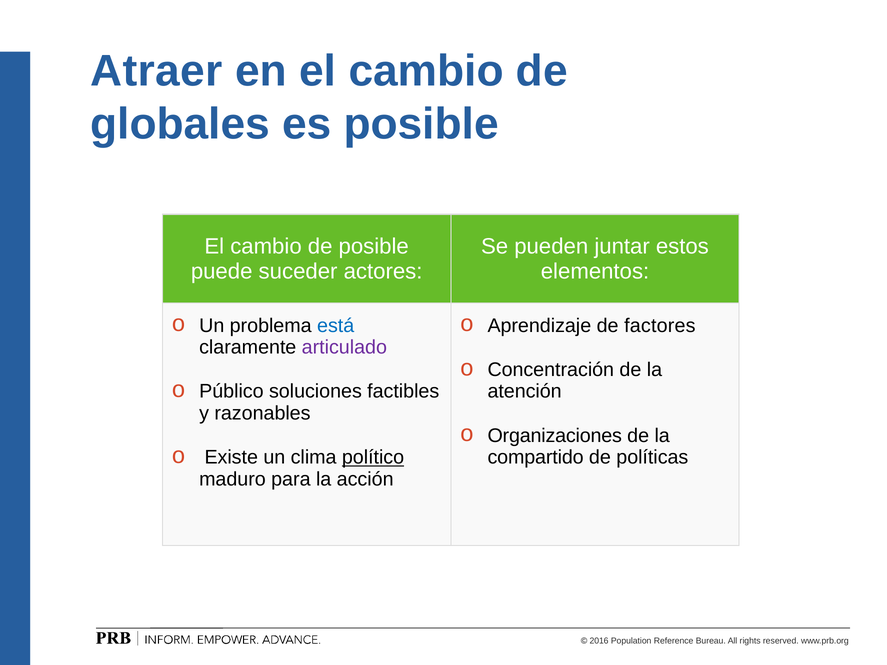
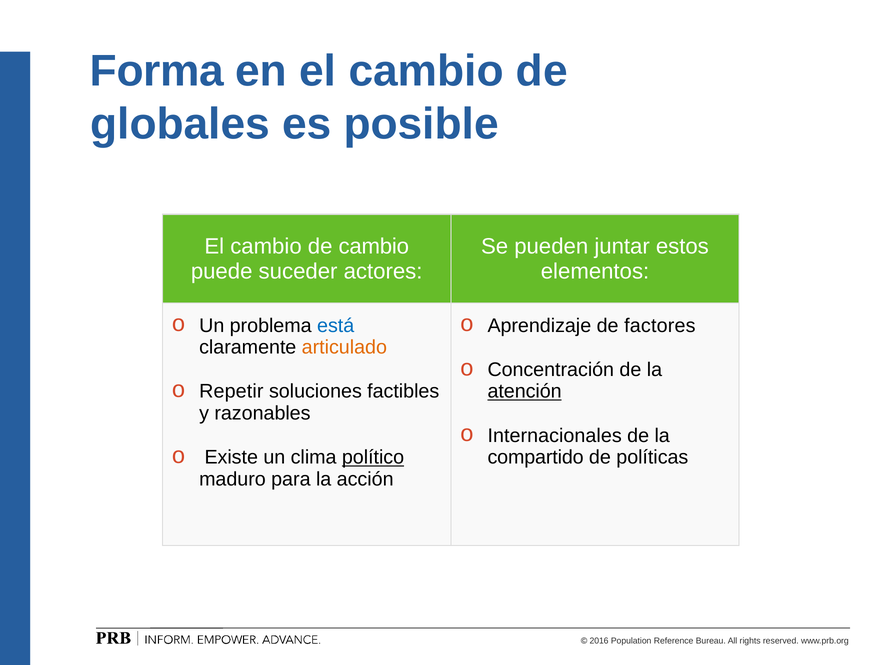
Atraer: Atraer -> Forma
de posible: posible -> cambio
articulado colour: purple -> orange
Público: Público -> Repetir
atención underline: none -> present
Organizaciones: Organizaciones -> Internacionales
